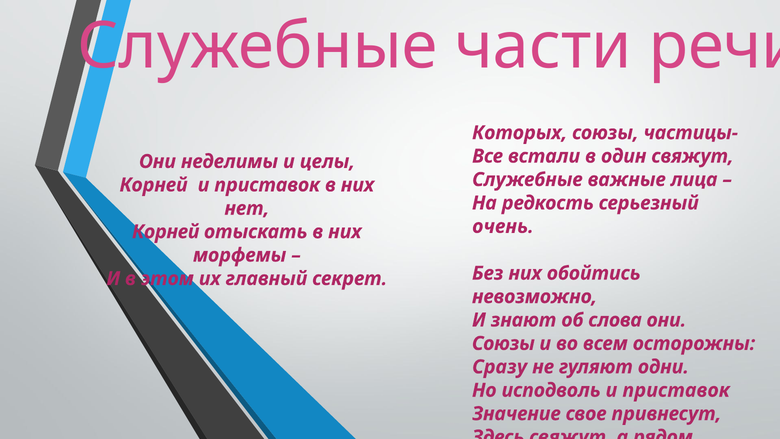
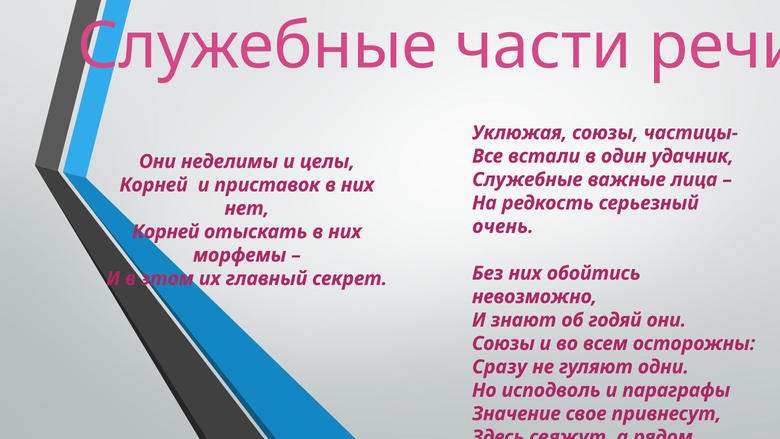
Которых: Которых -> Уклюжая
один свяжут: свяжут -> удачник
слова: слова -> годяй
исподволь и приставок: приставок -> параграфы
